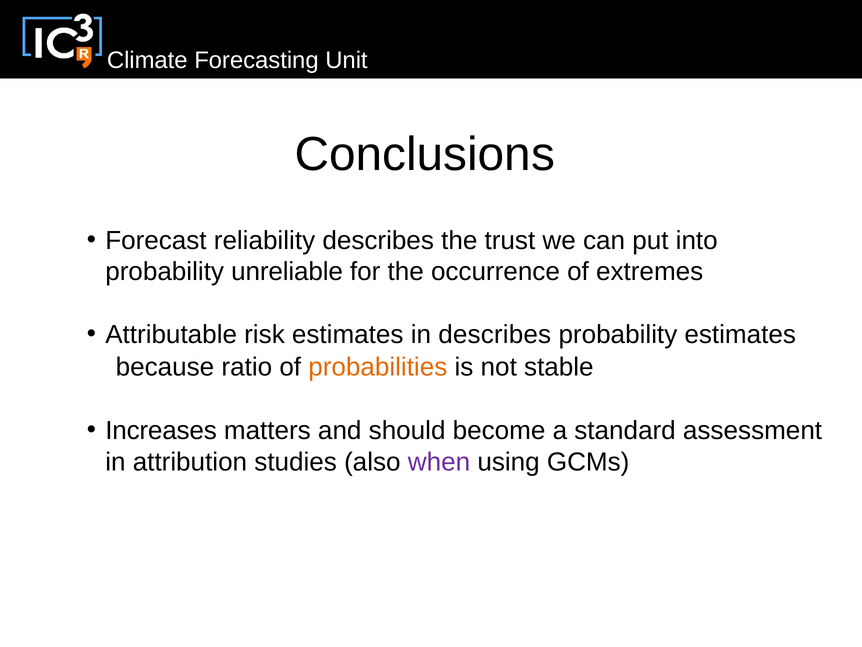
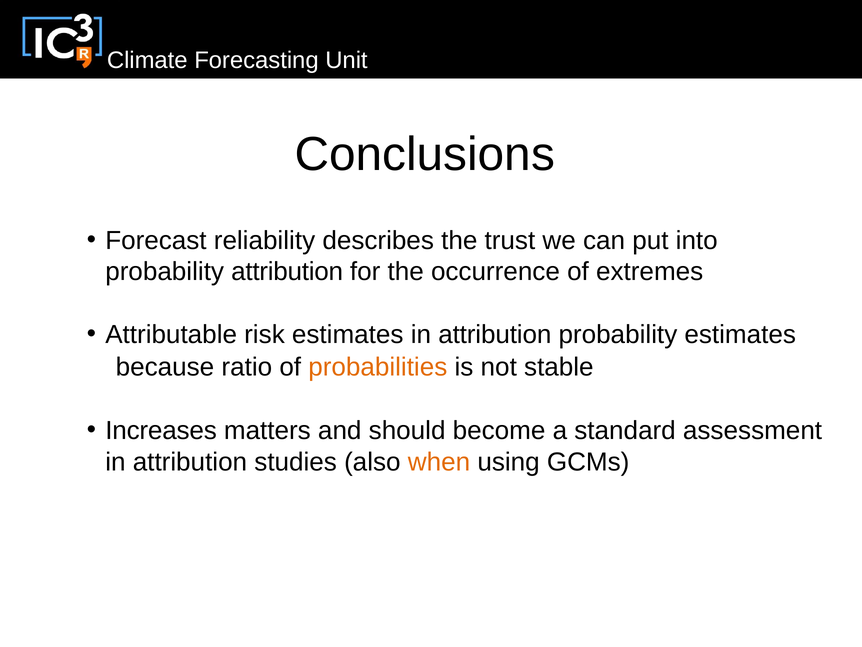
probability unreliable: unreliable -> attribution
describes at (495, 334): describes -> attribution
when colour: purple -> orange
